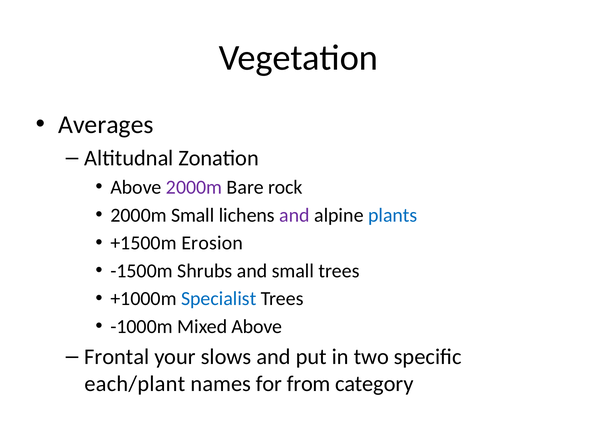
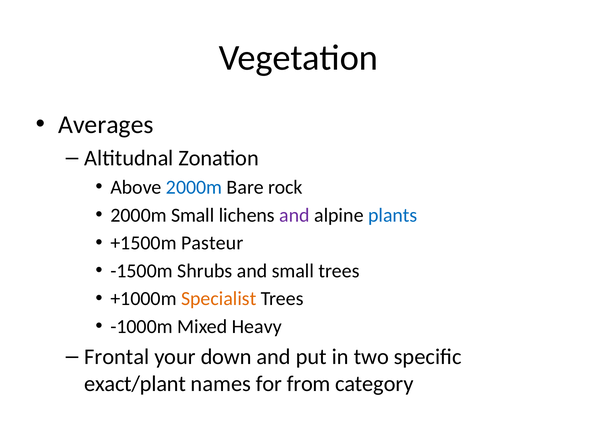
2000m at (194, 187) colour: purple -> blue
Erosion: Erosion -> Pasteur
Specialist colour: blue -> orange
Mixed Above: Above -> Heavy
slows: slows -> down
each/plant: each/plant -> exact/plant
